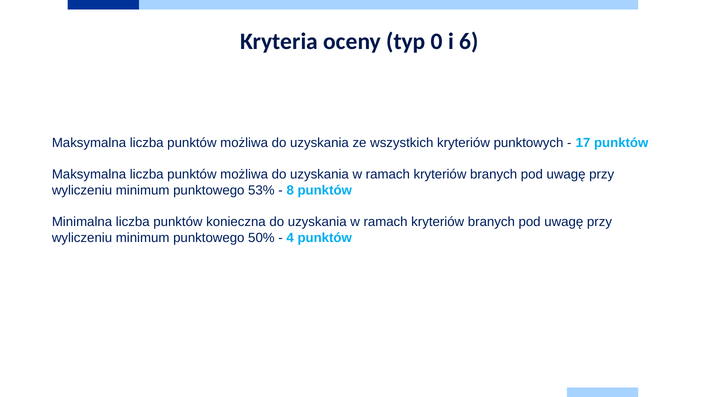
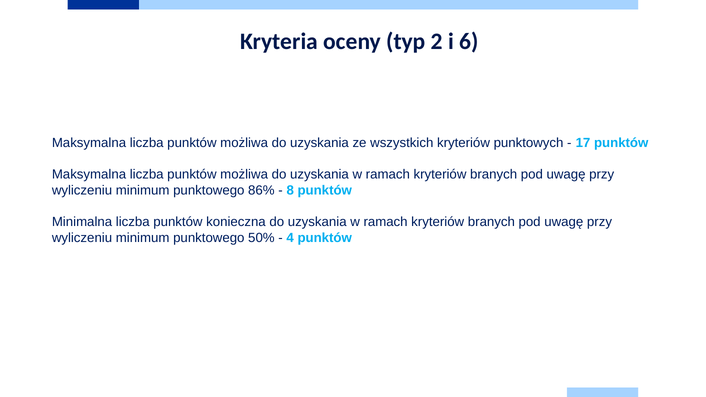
0: 0 -> 2
53%: 53% -> 86%
